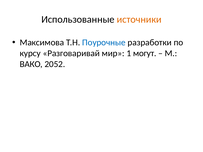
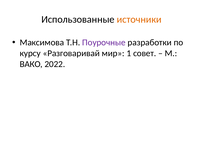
Поурочные colour: blue -> purple
могут: могут -> совет
2052: 2052 -> 2022
